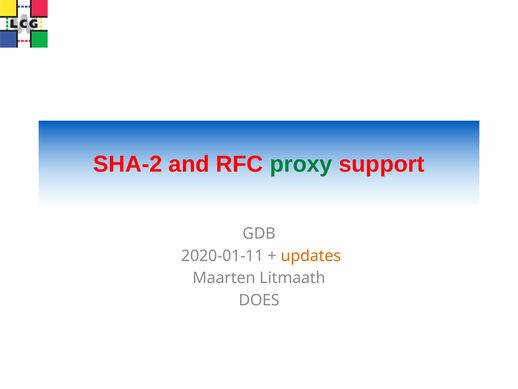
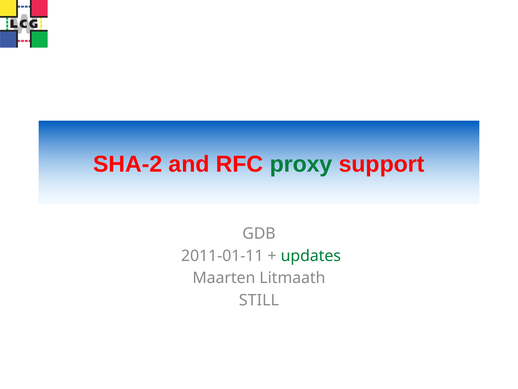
2020-01-11: 2020-01-11 -> 2011-01-11
updates colour: orange -> green
DOES: DOES -> STILL
